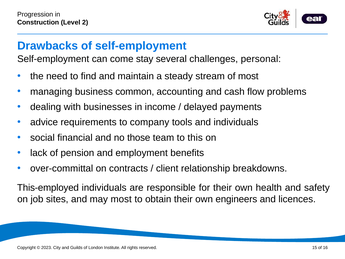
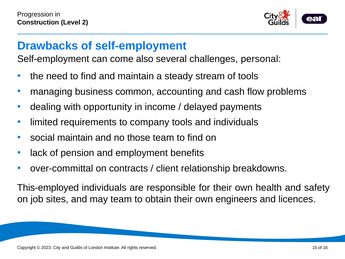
stay: stay -> also
of most: most -> tools
businesses: businesses -> opportunity
advice: advice -> limited
social financial: financial -> maintain
team to this: this -> find
may most: most -> team
